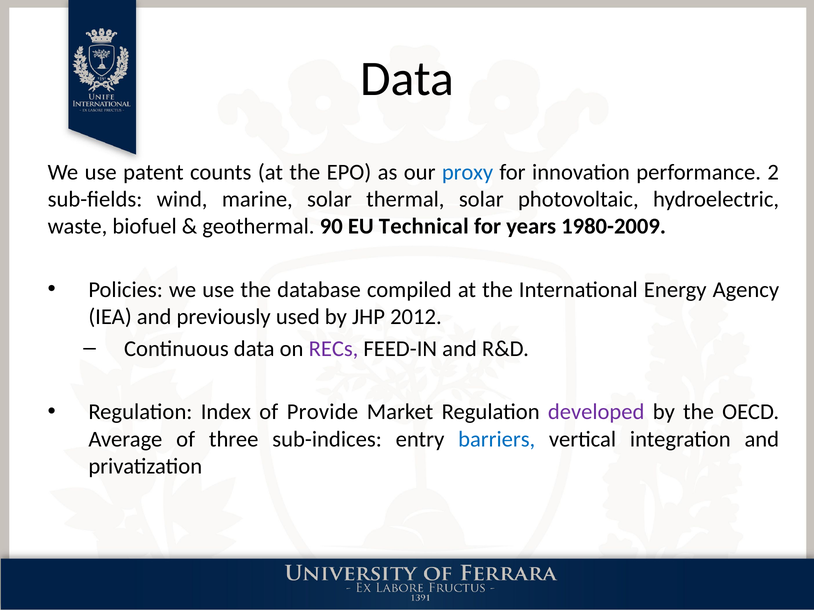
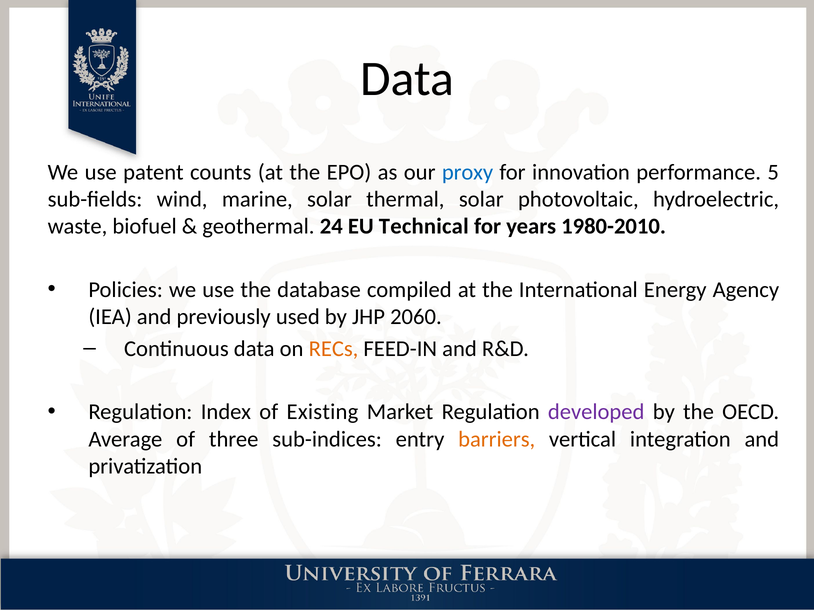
2: 2 -> 5
90: 90 -> 24
1980-2009: 1980-2009 -> 1980-2010
2012: 2012 -> 2060
RECs colour: purple -> orange
Provide: Provide -> Existing
barriers colour: blue -> orange
